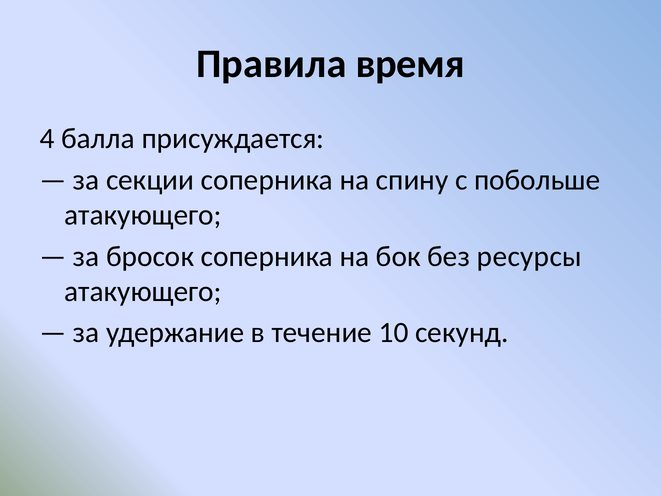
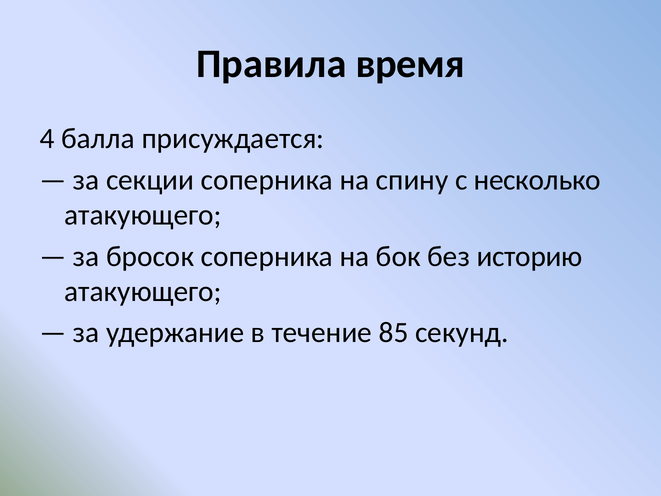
побольше: побольше -> несколько
ресурсы: ресурсы -> историю
10: 10 -> 85
